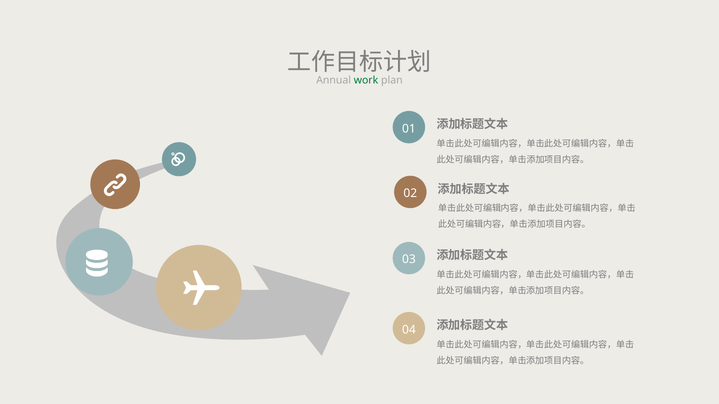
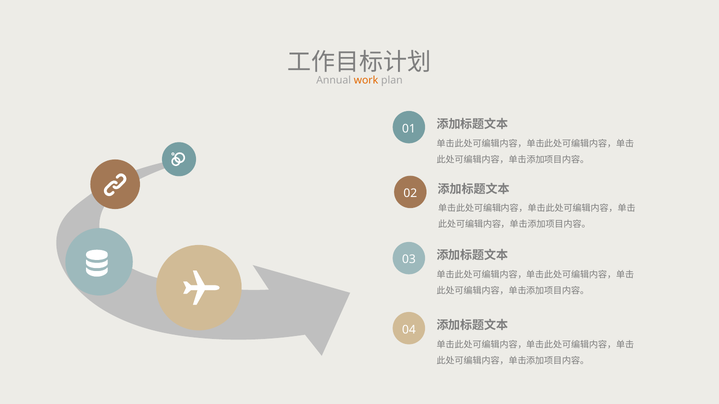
work colour: green -> orange
